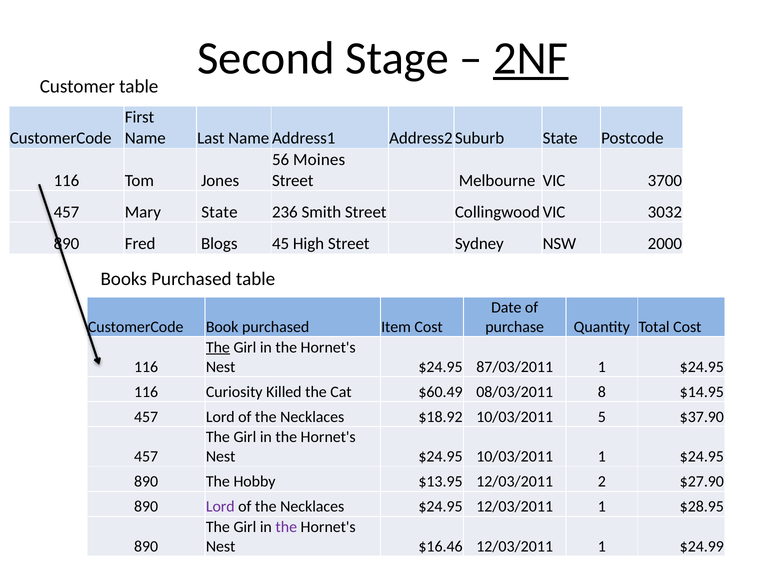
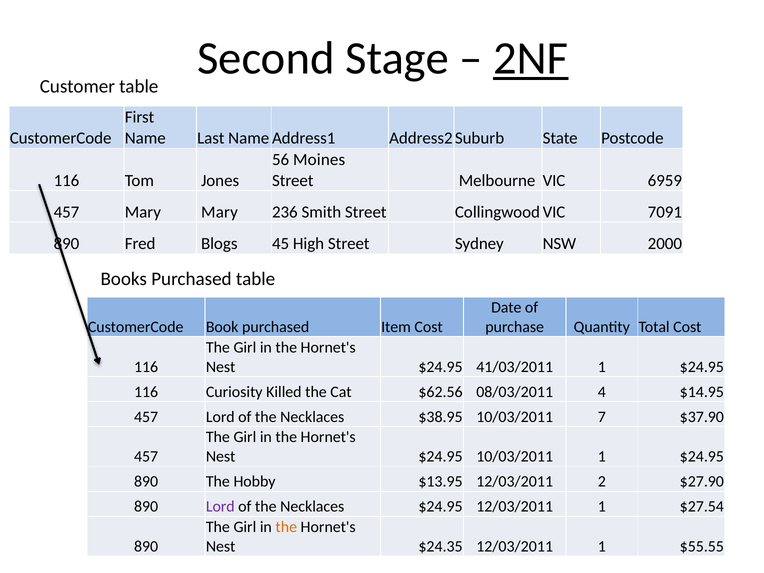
3700: 3700 -> 6959
Mary State: State -> Mary
3032: 3032 -> 7091
The at (218, 347) underline: present -> none
87/03/2011: 87/03/2011 -> 41/03/2011
$60.49: $60.49 -> $62.56
8: 8 -> 4
$18.92: $18.92 -> $38.95
5: 5 -> 7
$28.95: $28.95 -> $27.54
the at (286, 527) colour: purple -> orange
$16.46: $16.46 -> $24.35
$24.99: $24.99 -> $55.55
